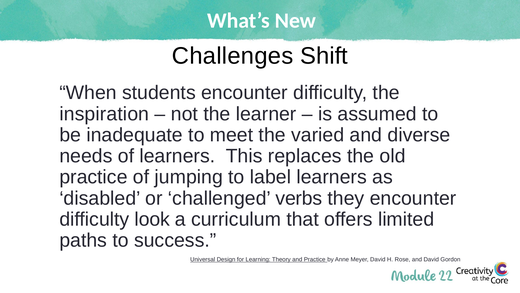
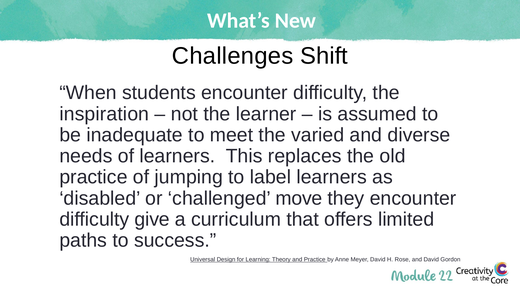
verbs: verbs -> move
look: look -> give
